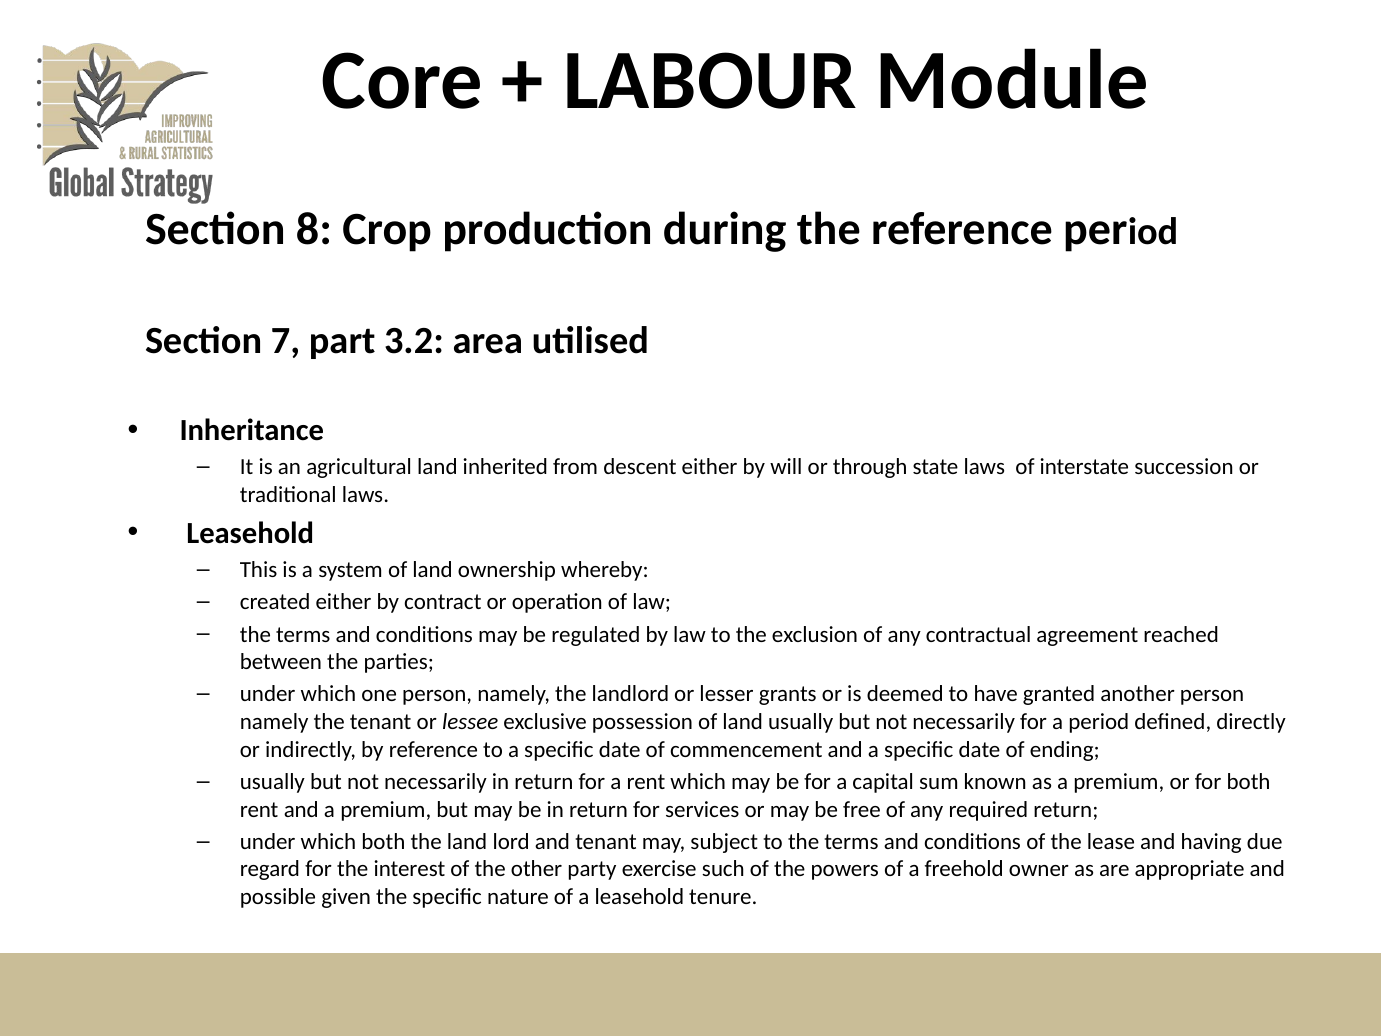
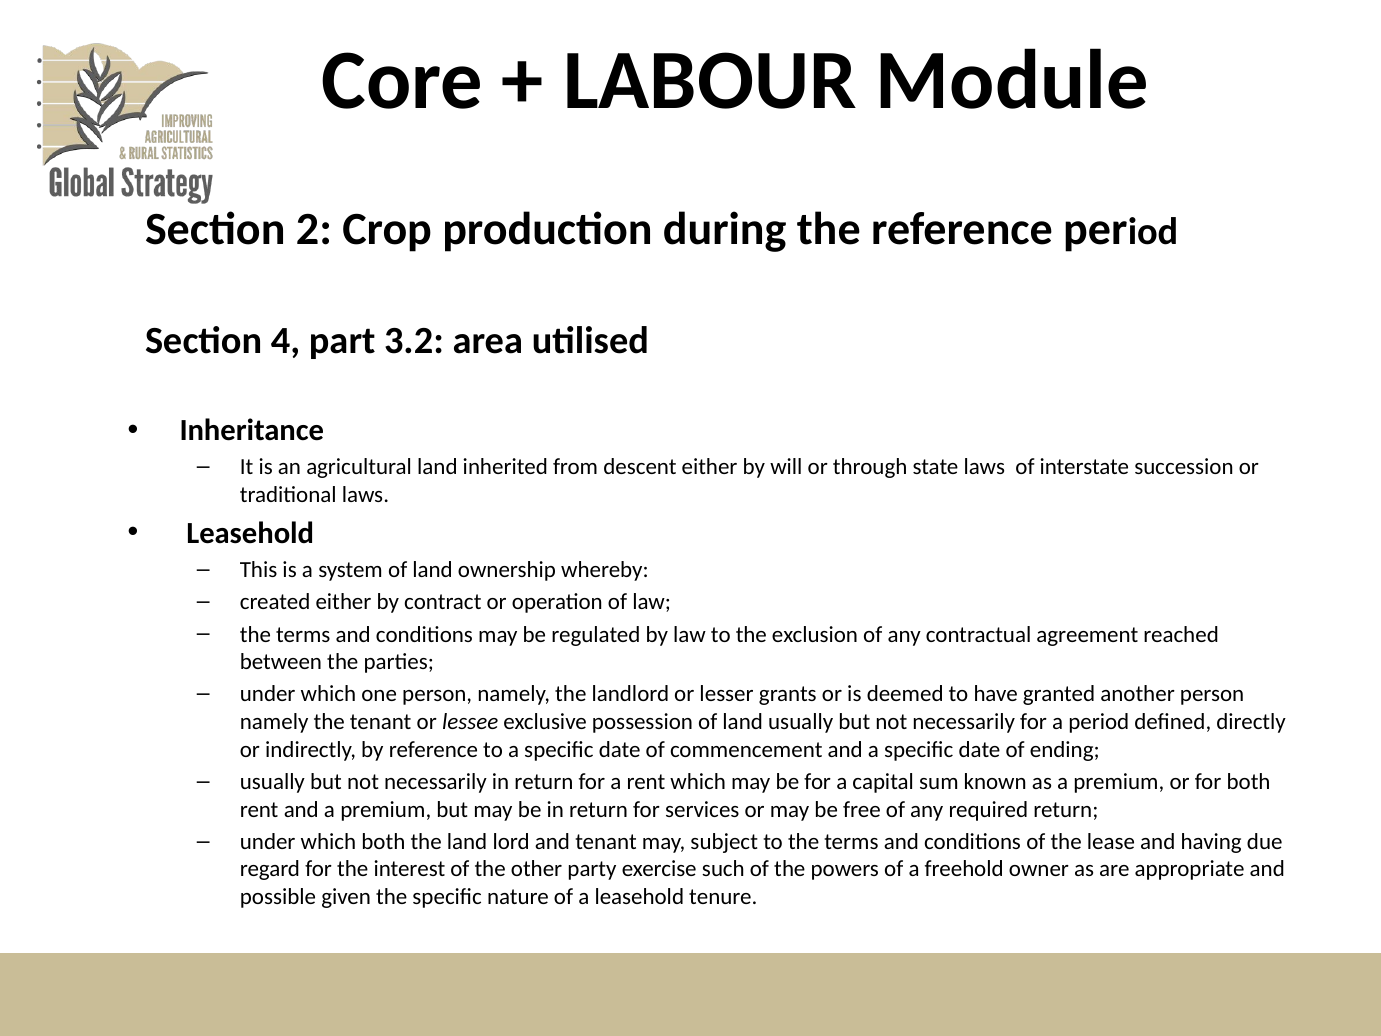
8: 8 -> 2
7: 7 -> 4
